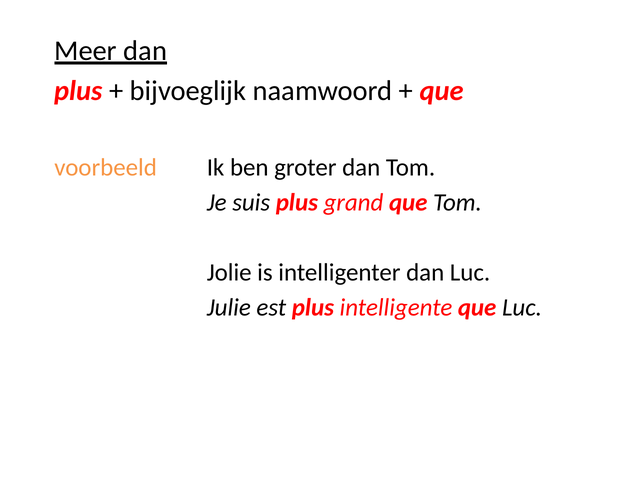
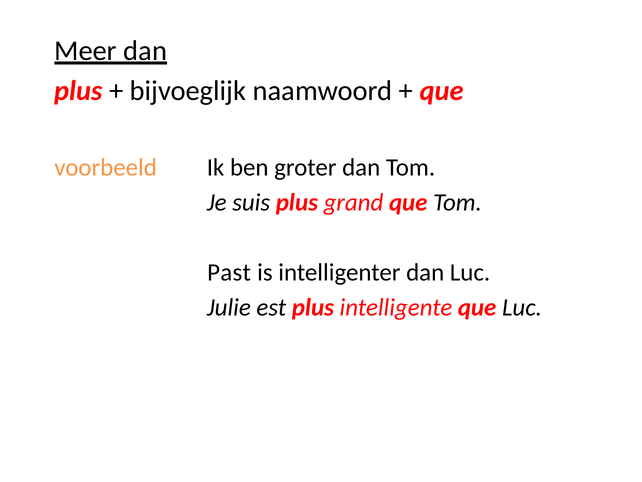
Jolie: Jolie -> Past
